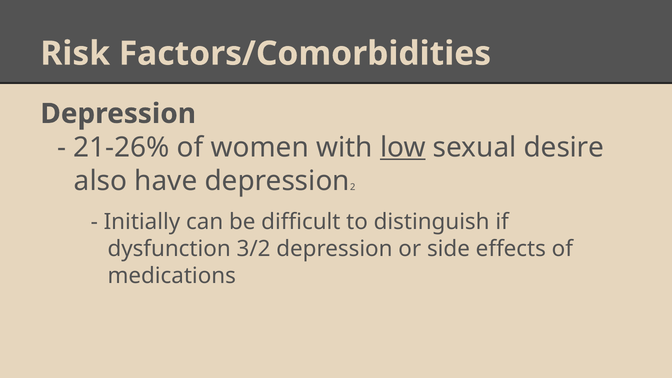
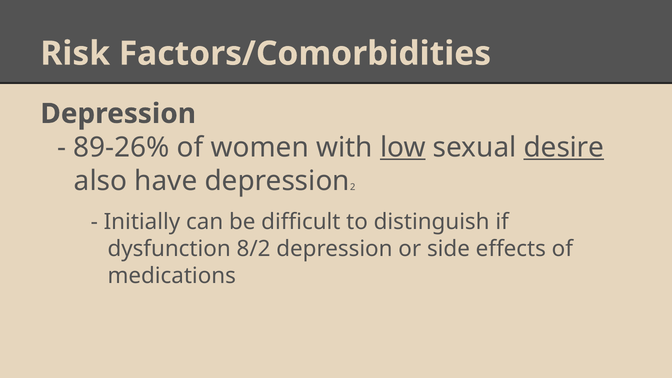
21-26%: 21-26% -> 89-26%
desire underline: none -> present
3/2: 3/2 -> 8/2
